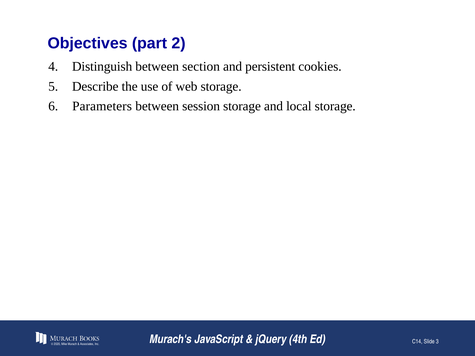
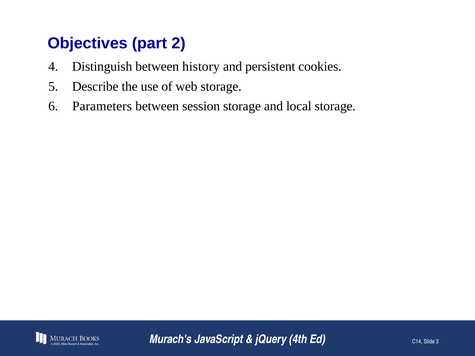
section: section -> history
